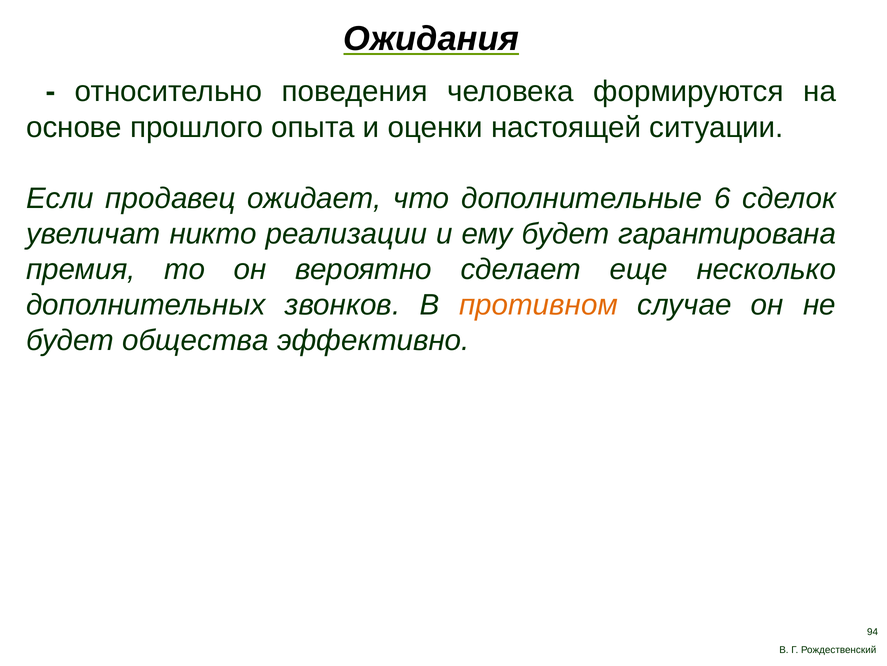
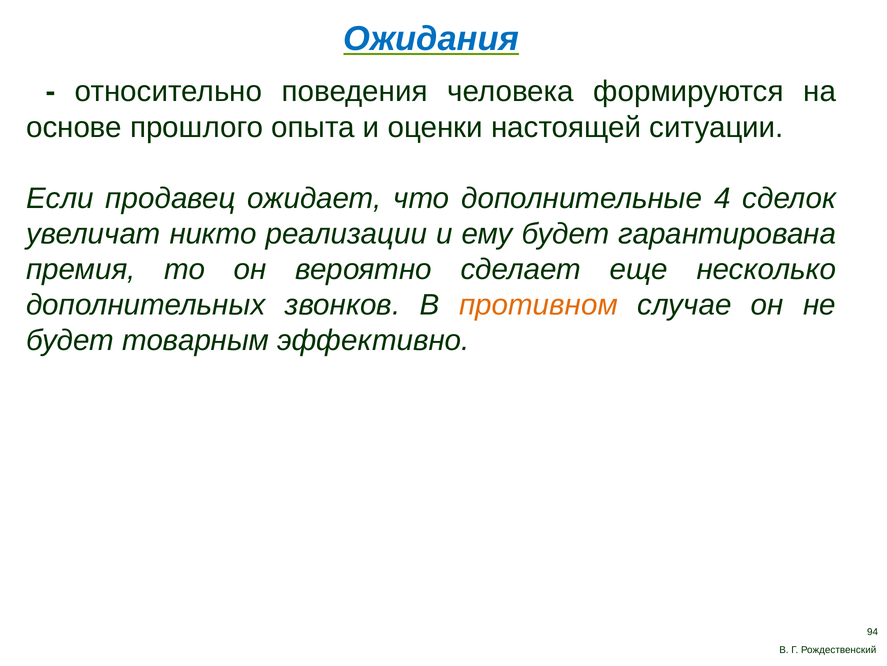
Ожидания colour: black -> blue
6: 6 -> 4
общества: общества -> товарным
